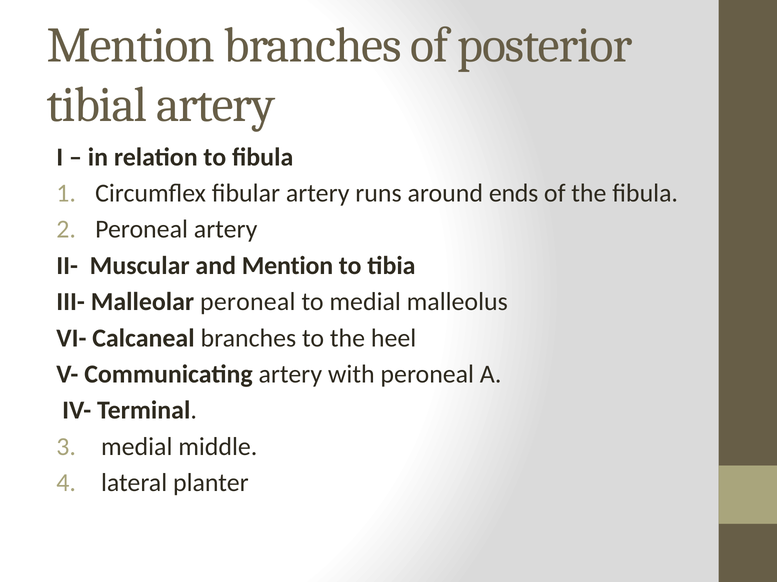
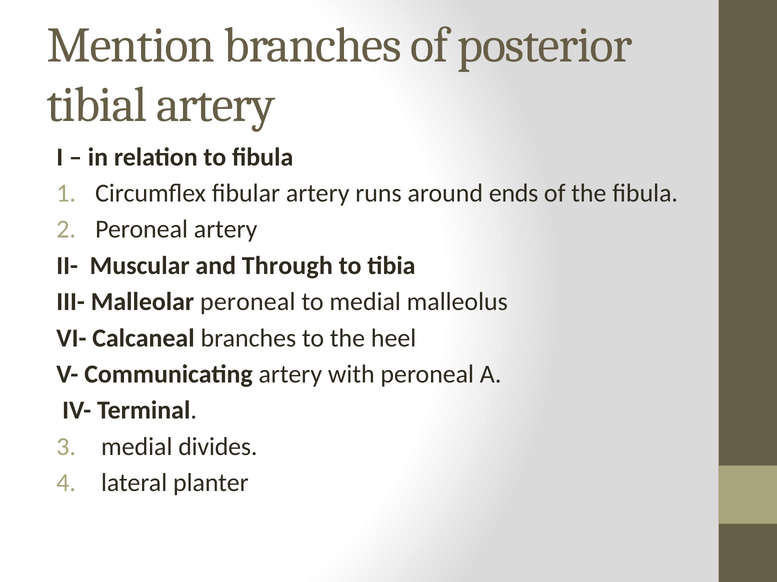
and Mention: Mention -> Through
middle: middle -> divides
